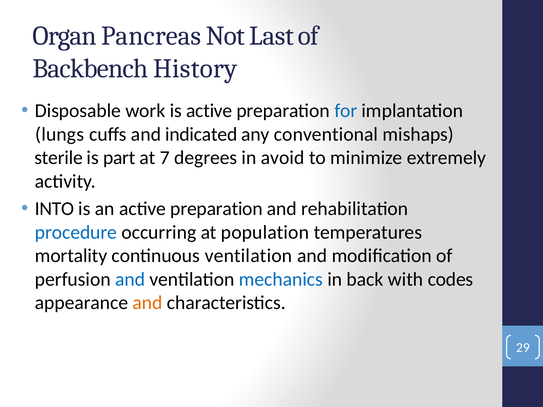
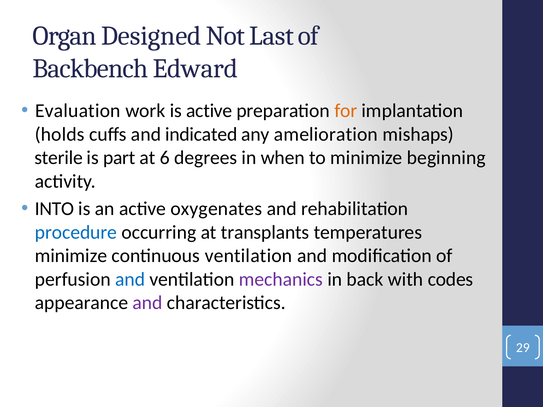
Pancreas: Pancreas -> Designed
History: History -> Edward
Disposable: Disposable -> Evaluation
for colour: blue -> orange
lungs: lungs -> holds
conventional: conventional -> amelioration
7: 7 -> 6
avoid: avoid -> when
extremely: extremely -> beginning
an active preparation: preparation -> oxygenates
population: population -> transplants
mortality at (71, 256): mortality -> minimize
mechanics colour: blue -> purple
and at (148, 303) colour: orange -> purple
